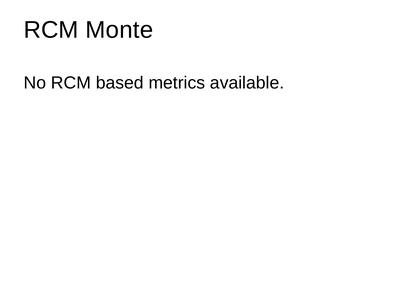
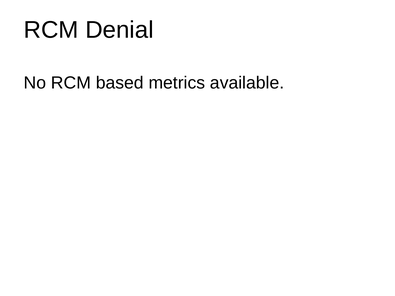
Monte: Monte -> Denial
